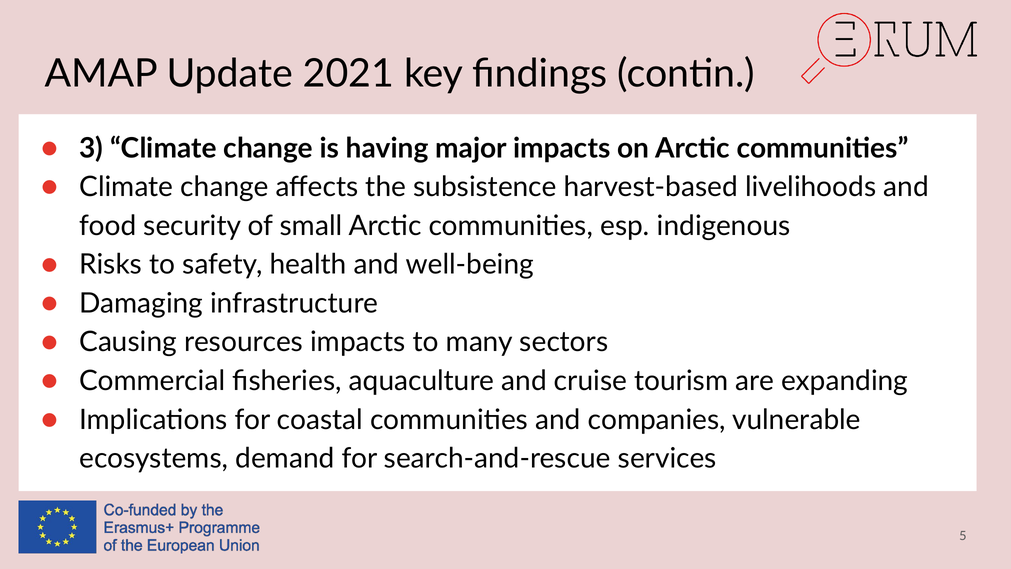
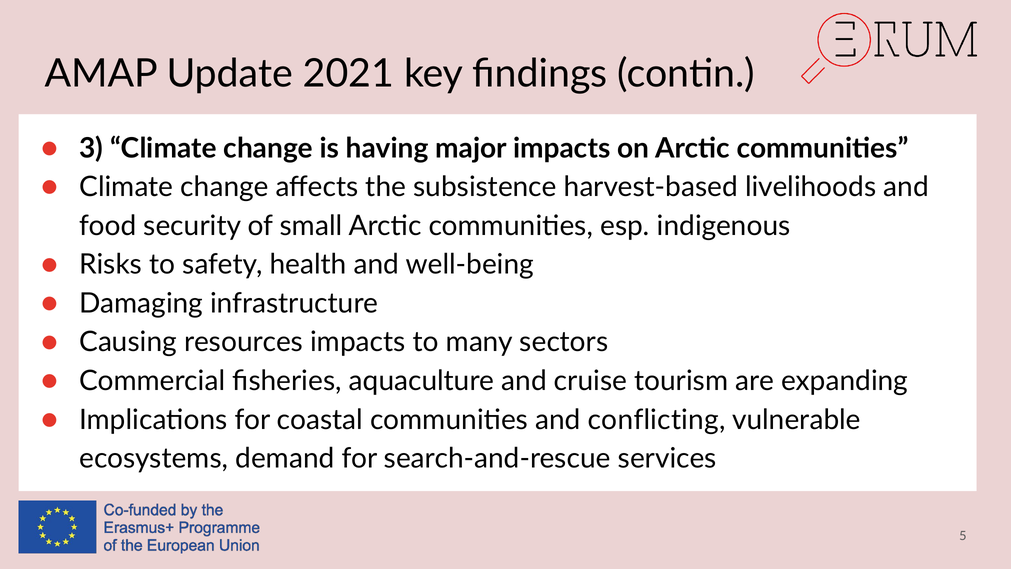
companies: companies -> conflicting
